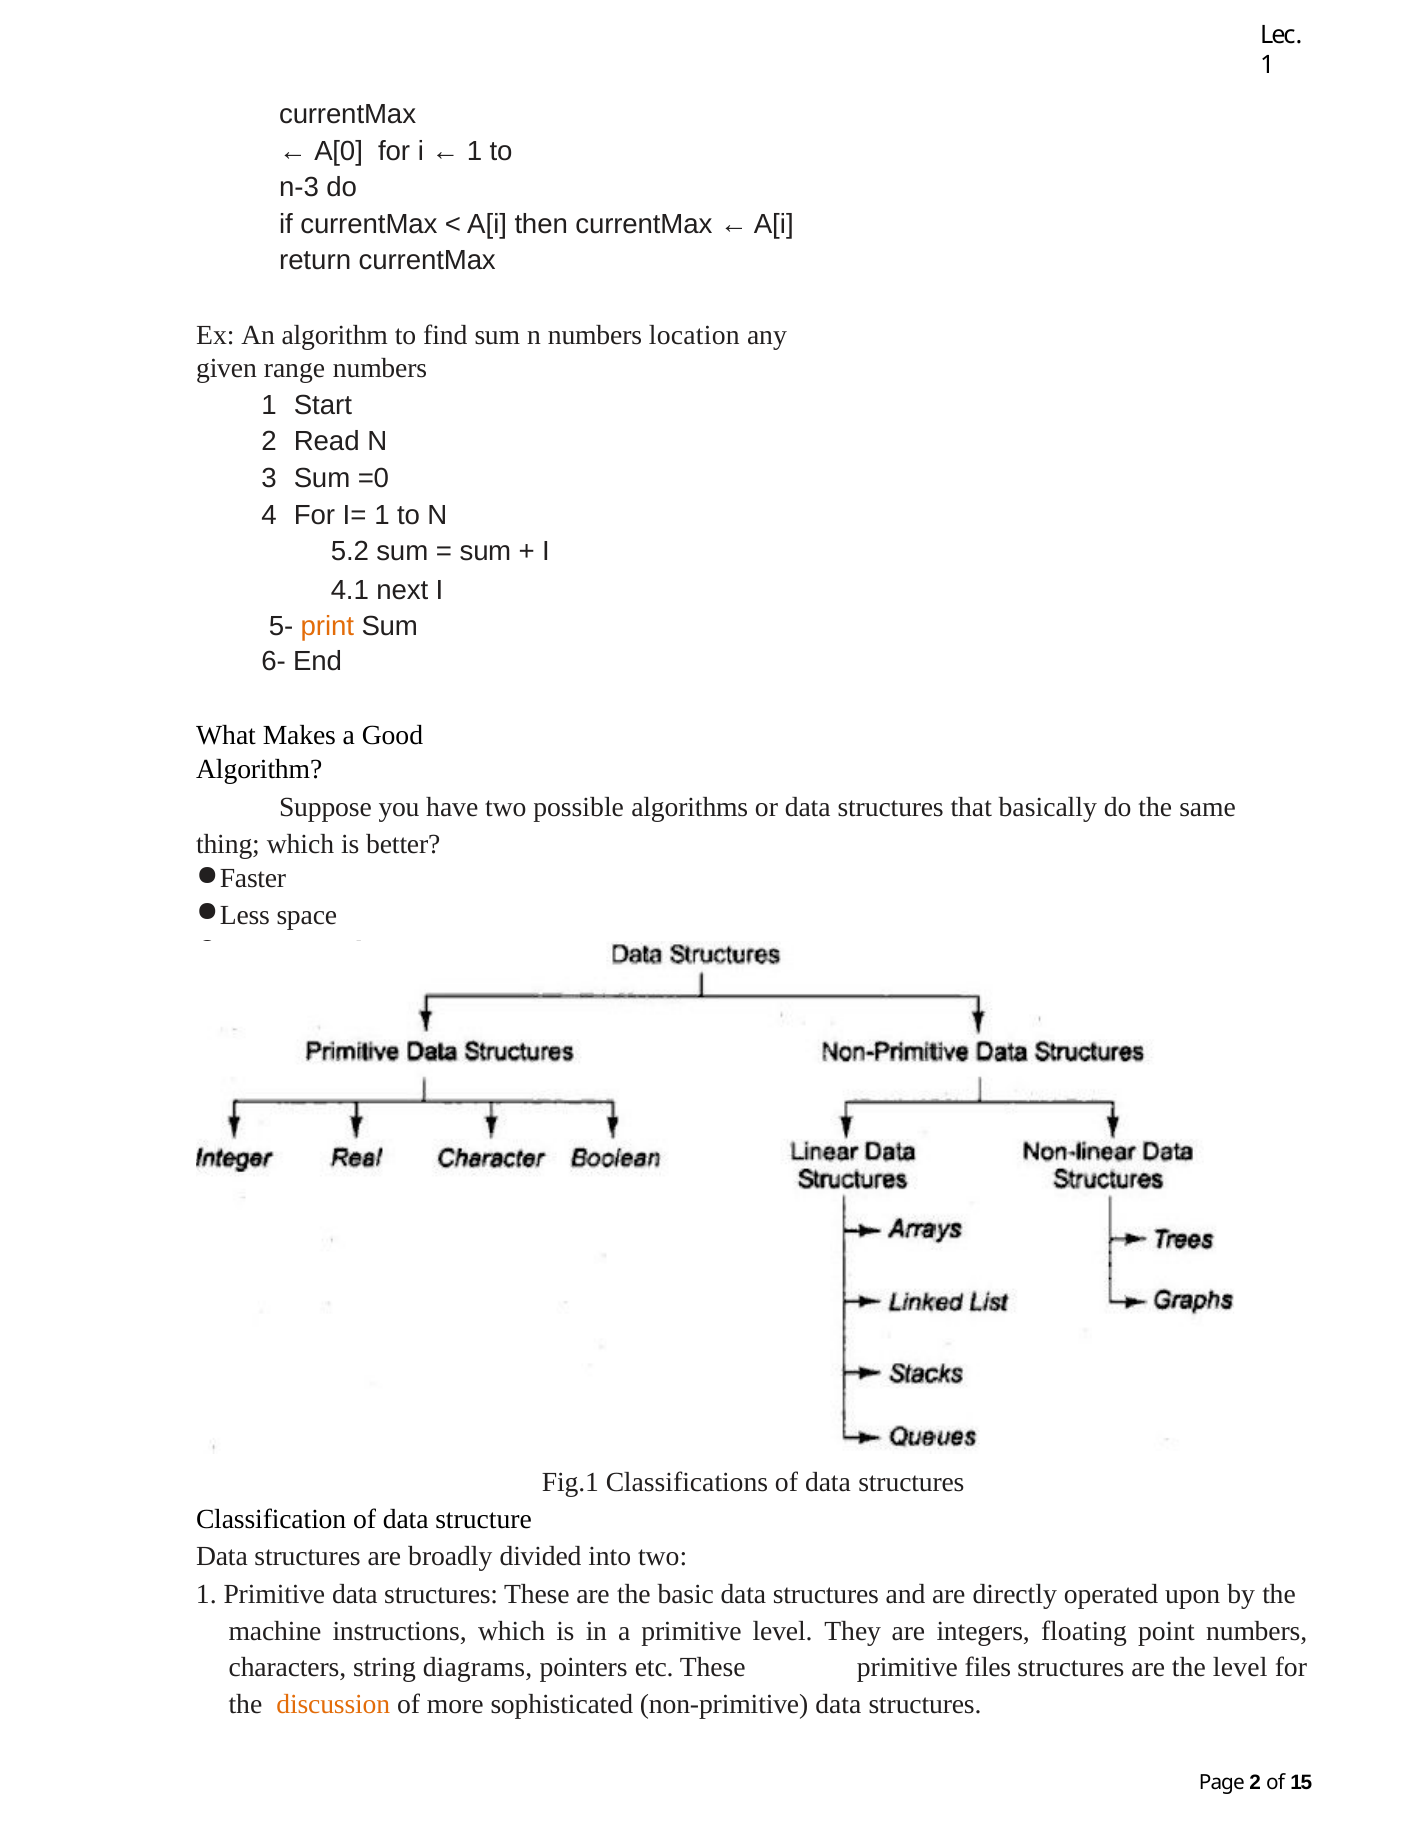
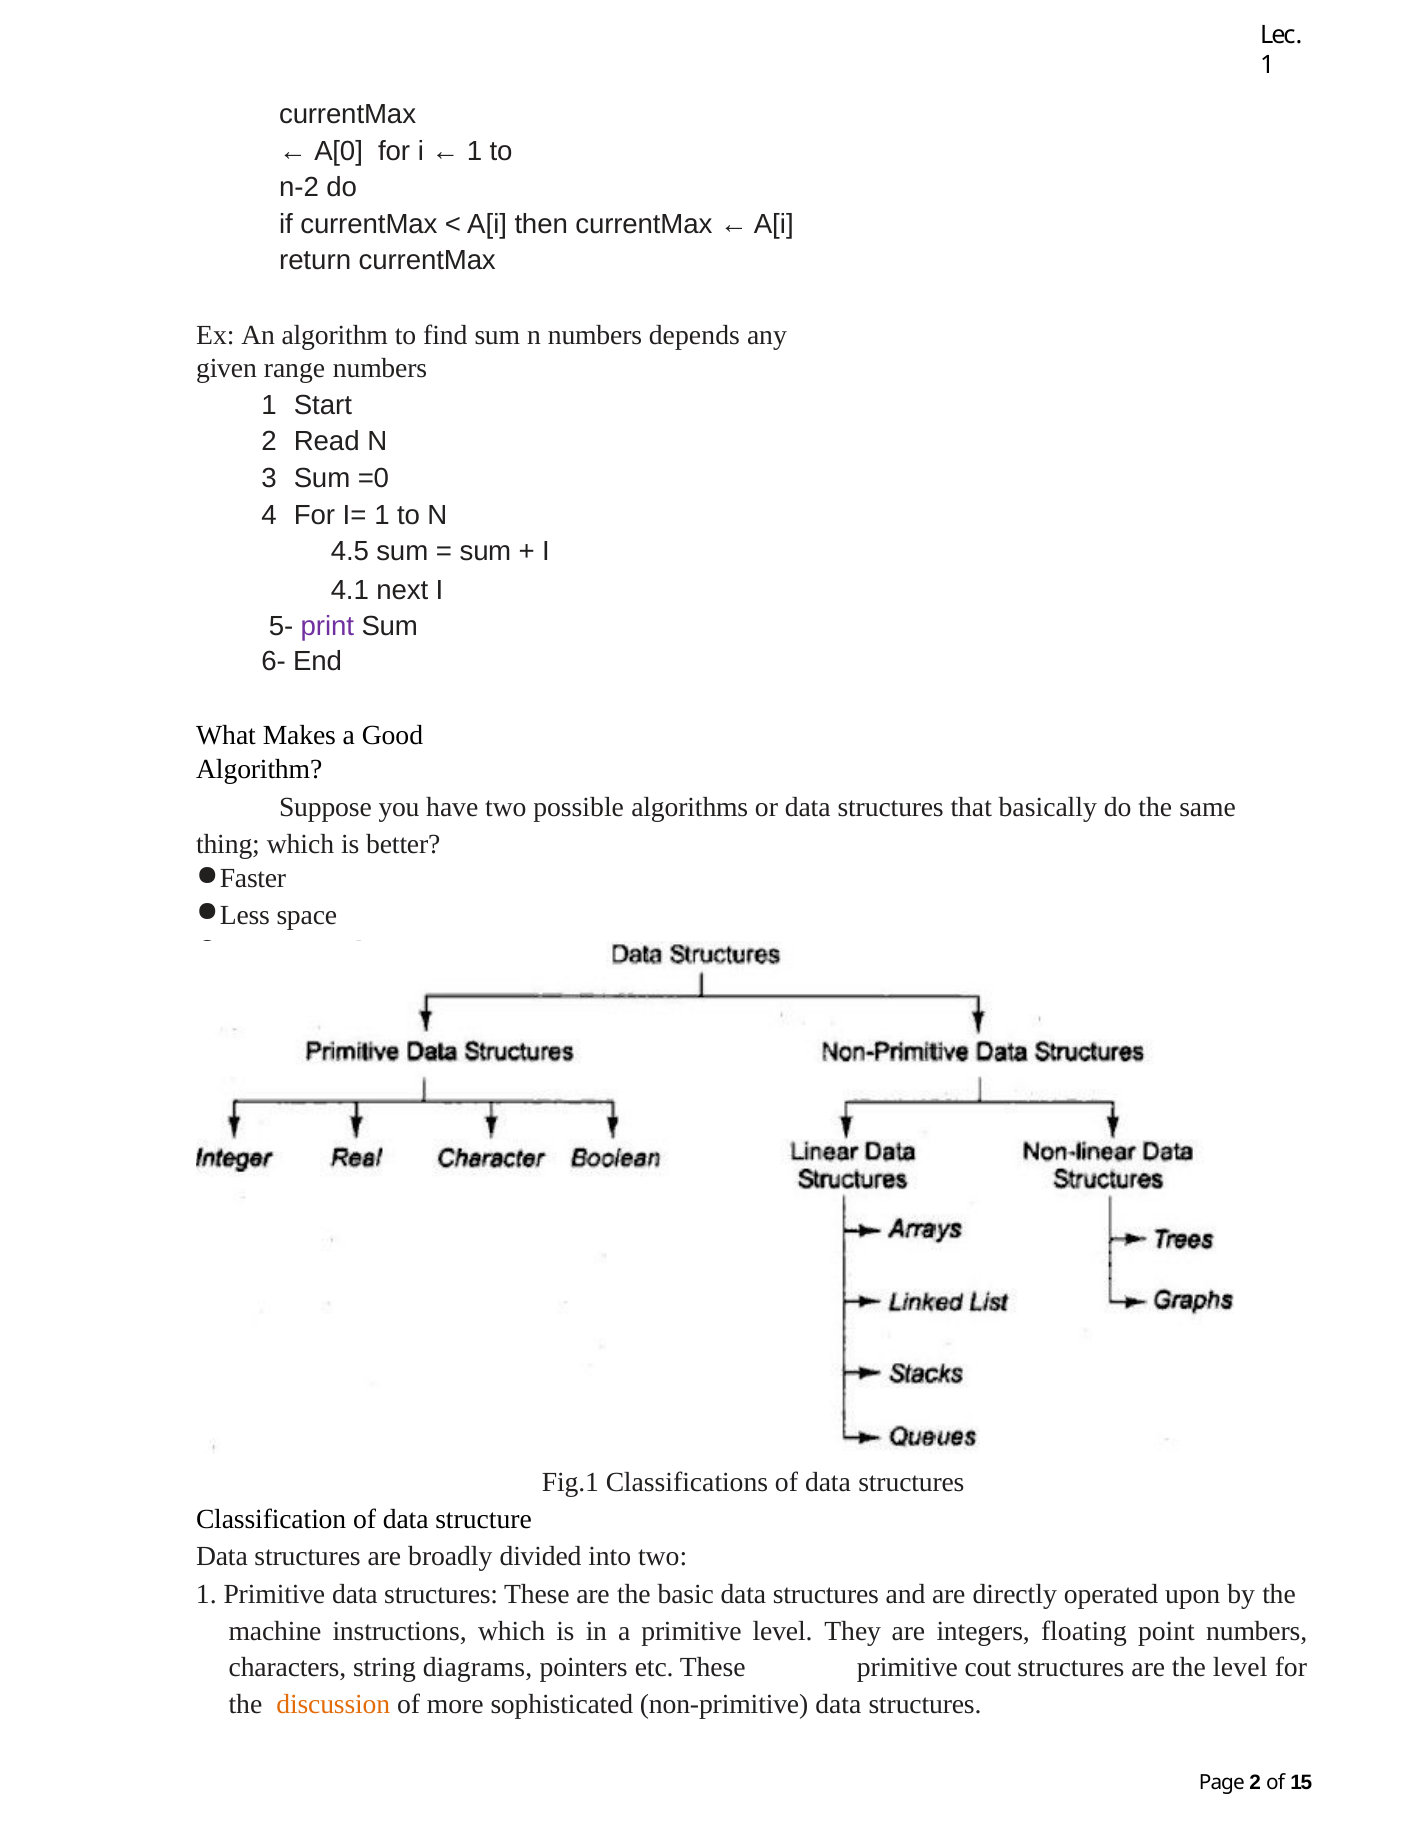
n-3: n-3 -> n-2
location: location -> depends
5.2: 5.2 -> 4.5
print colour: orange -> purple
files: files -> cout
